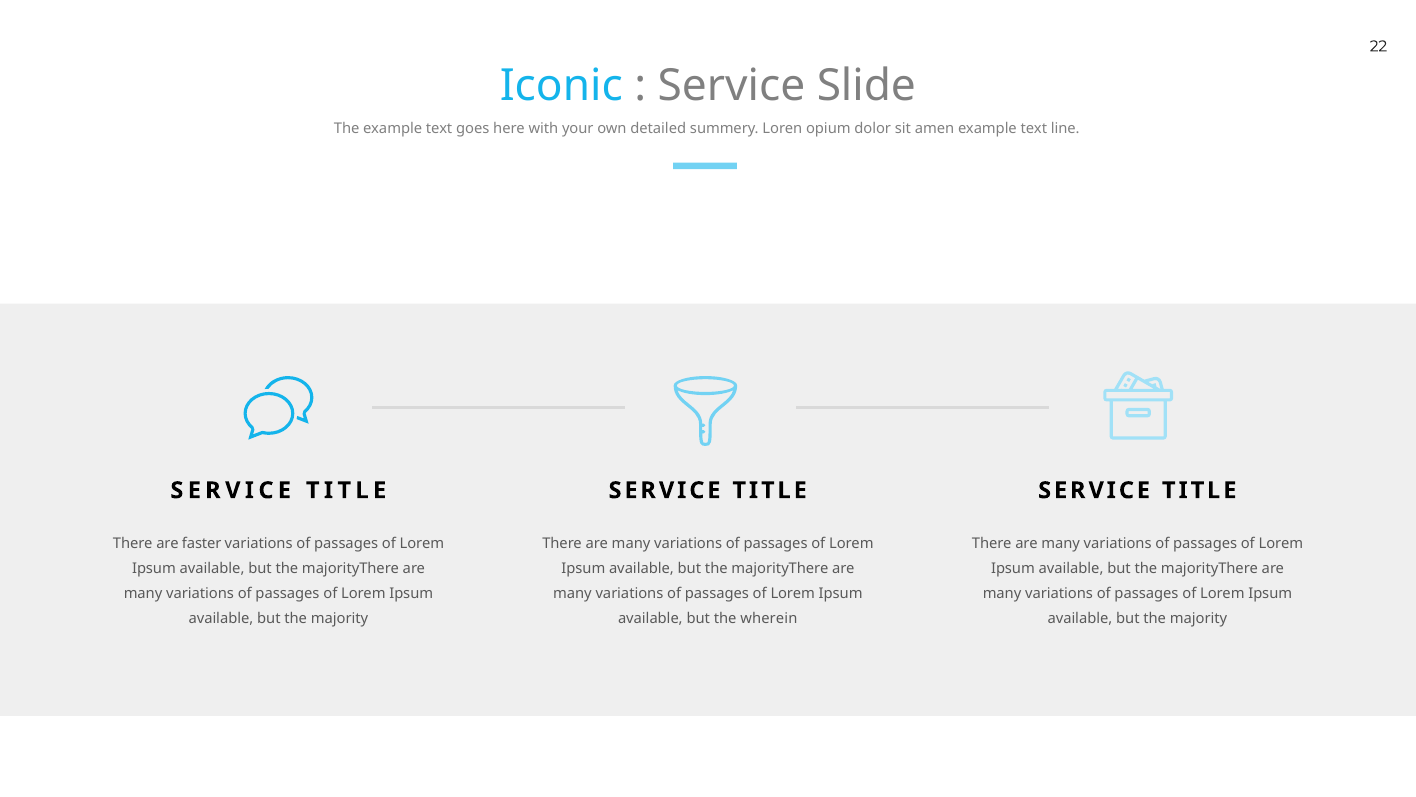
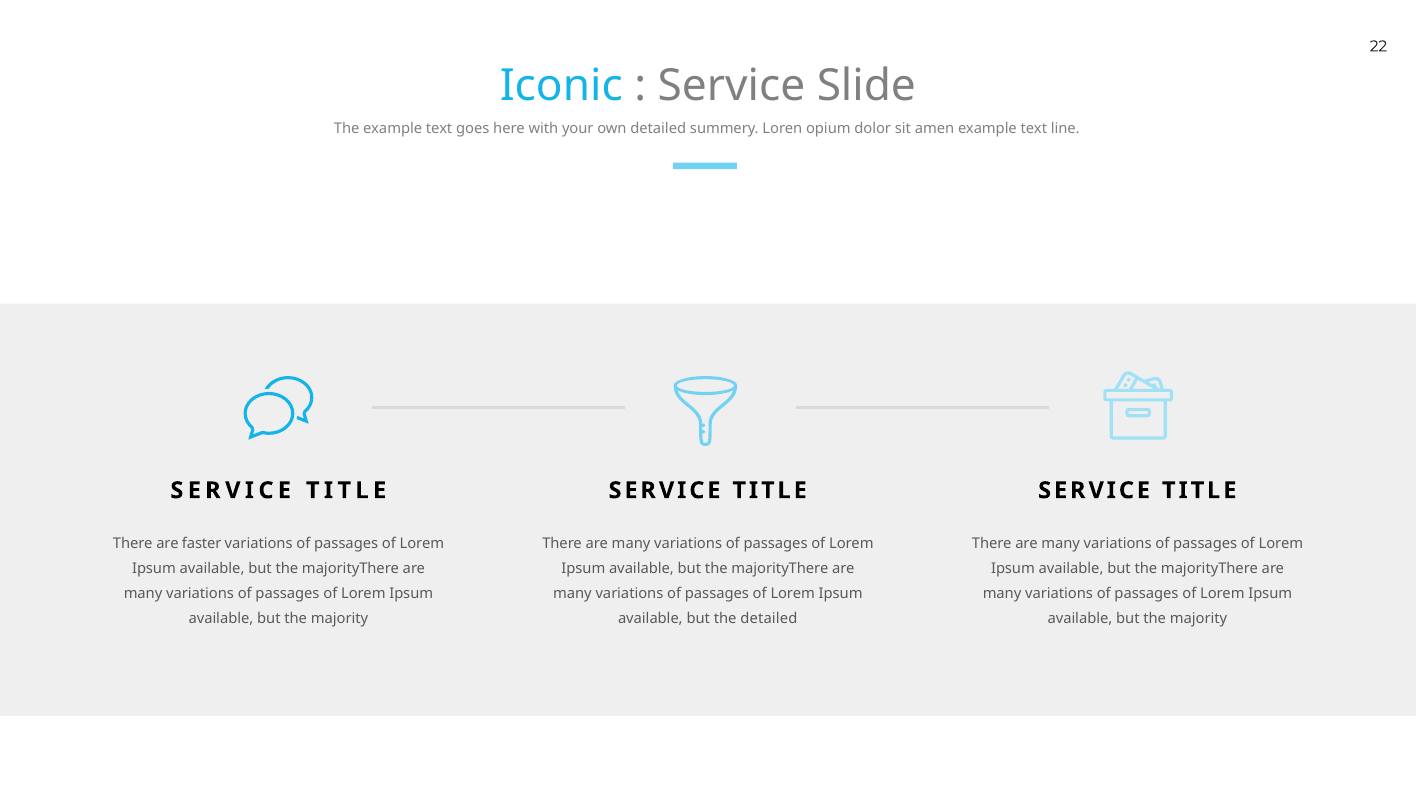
the wherein: wherein -> detailed
